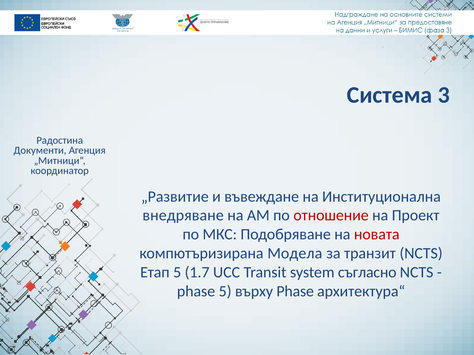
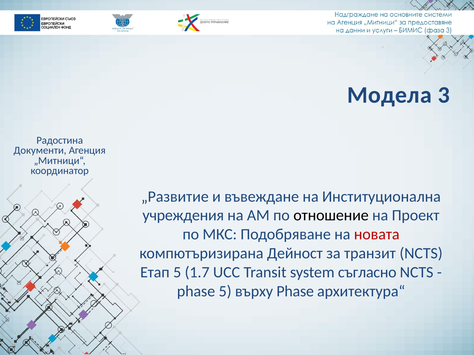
Система: Система -> Модела
внедряване: внедряване -> учреждения
отношение colour: red -> black
Модела: Модела -> Дейност
